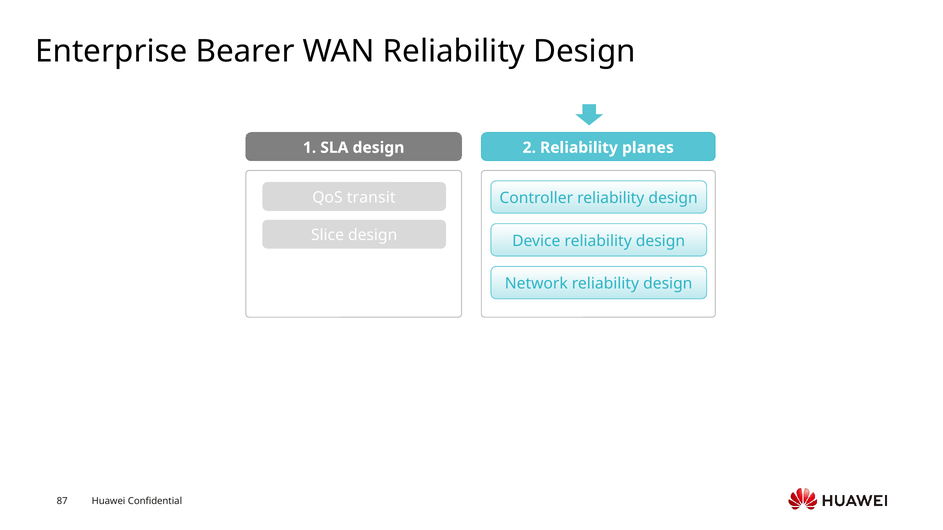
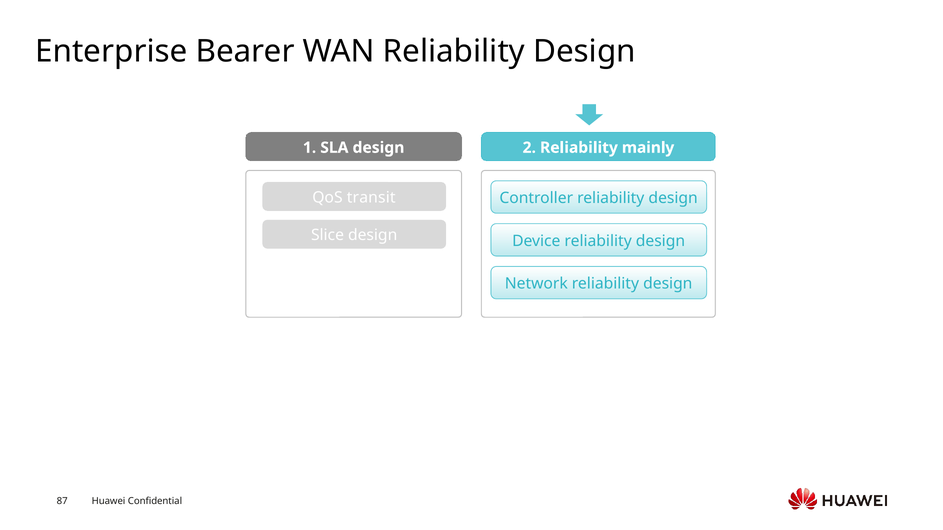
planes: planes -> mainly
